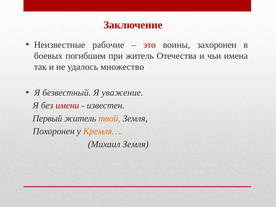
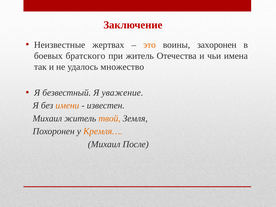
рабочие: рабочие -> жертвах
это colour: red -> orange
погибшим: погибшим -> братского
имени colour: red -> orange
Первый at (47, 118): Первый -> Михаил
Михаил Земля: Земля -> После
